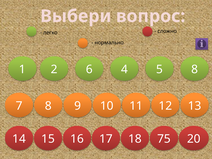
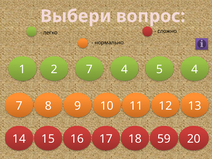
2 6: 6 -> 7
5 8: 8 -> 4
75: 75 -> 59
